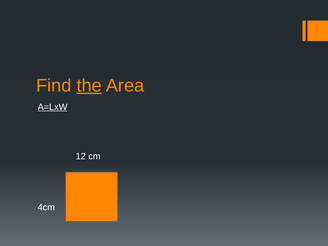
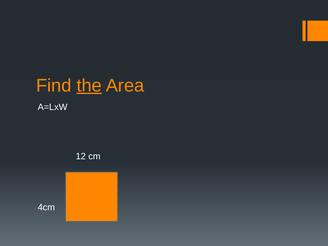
A=LxW underline: present -> none
